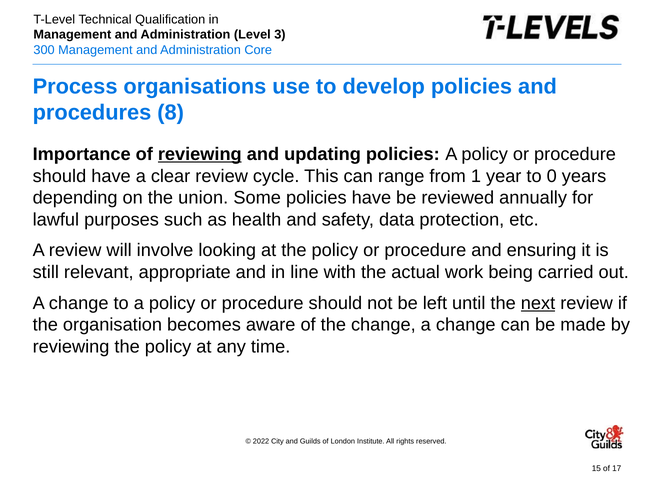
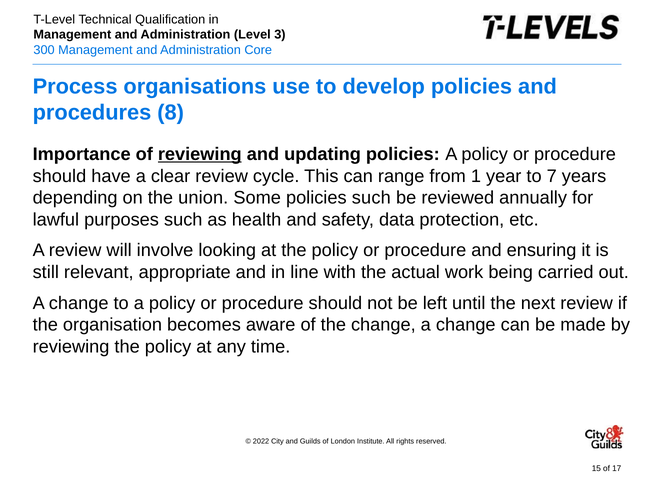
0: 0 -> 7
policies have: have -> such
next underline: present -> none
